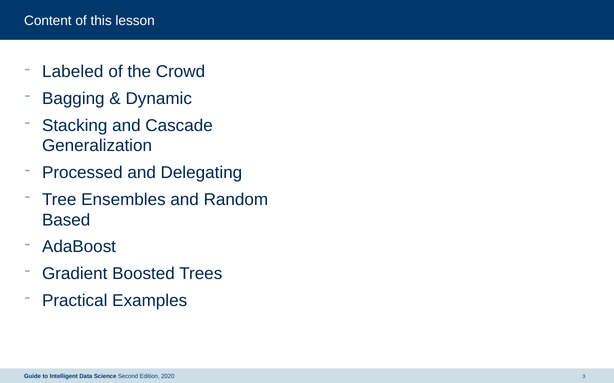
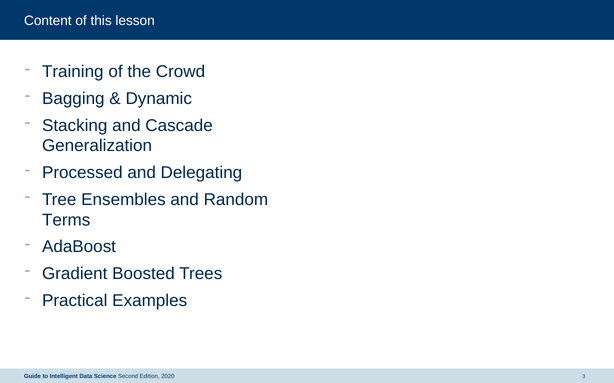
Labeled: Labeled -> Training
Based: Based -> Terms
